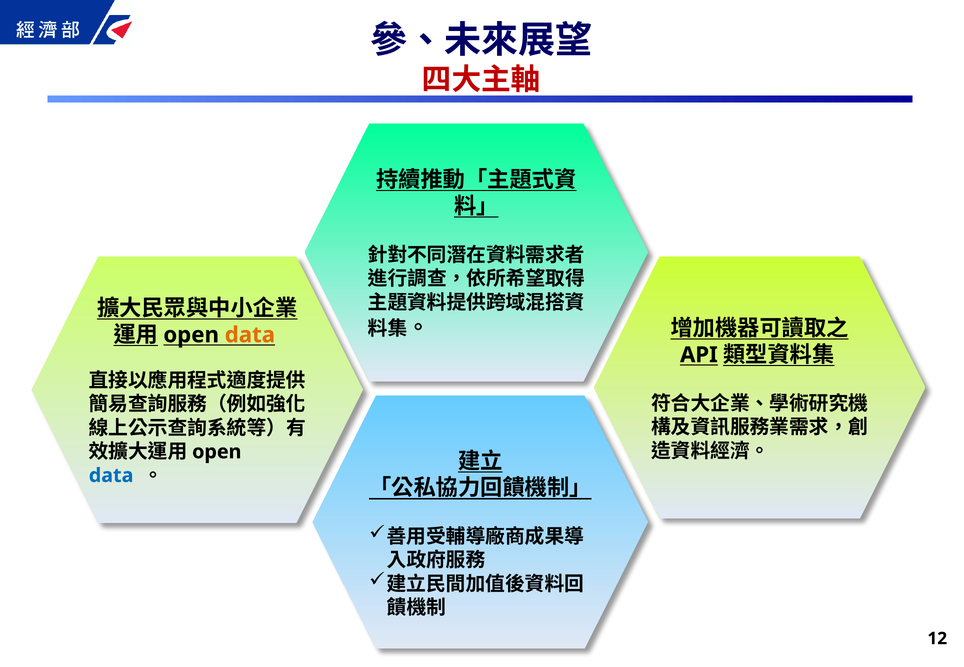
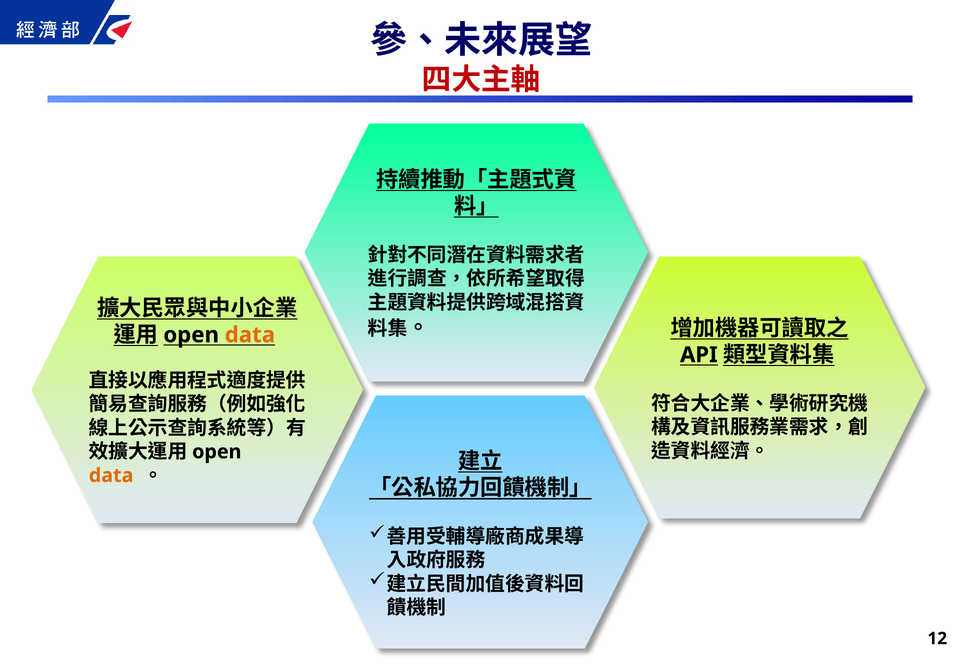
data at (111, 476) colour: blue -> orange
